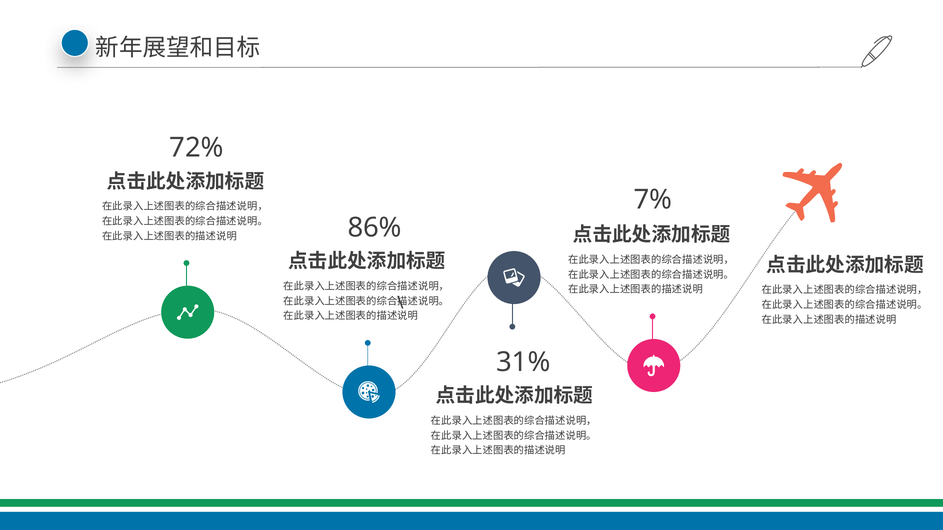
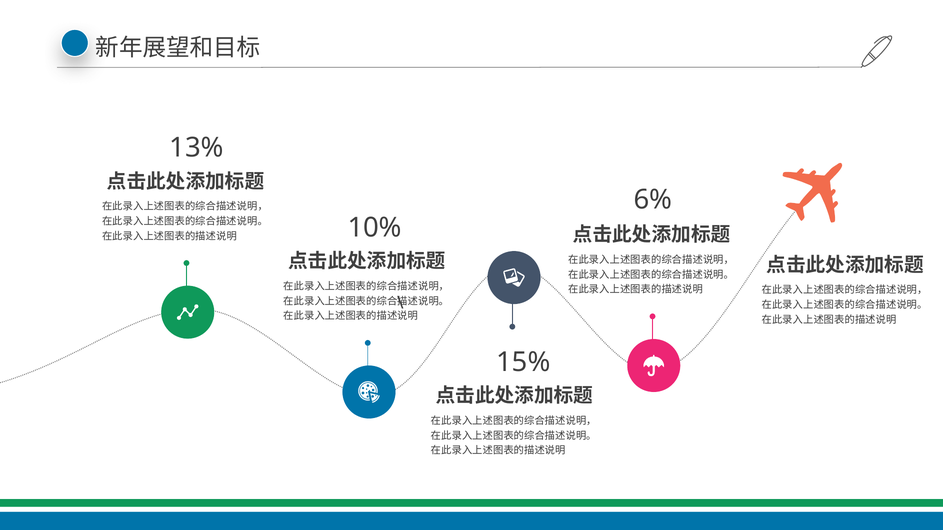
72%: 72% -> 13%
7%: 7% -> 6%
86%: 86% -> 10%
31%: 31% -> 15%
